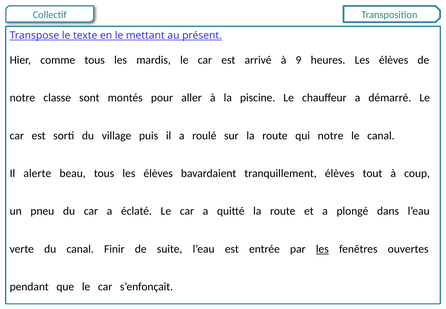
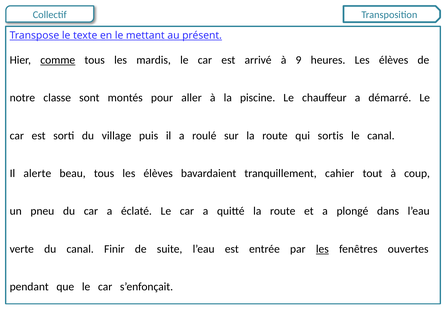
comme underline: none -> present
qui notre: notre -> sortis
tranquillement élèves: élèves -> cahier
